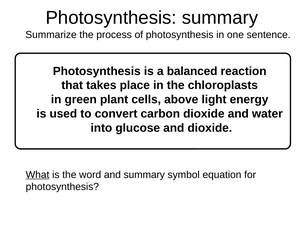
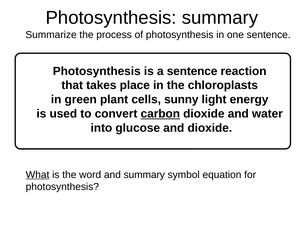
a balanced: balanced -> sentence
above: above -> sunny
carbon underline: none -> present
